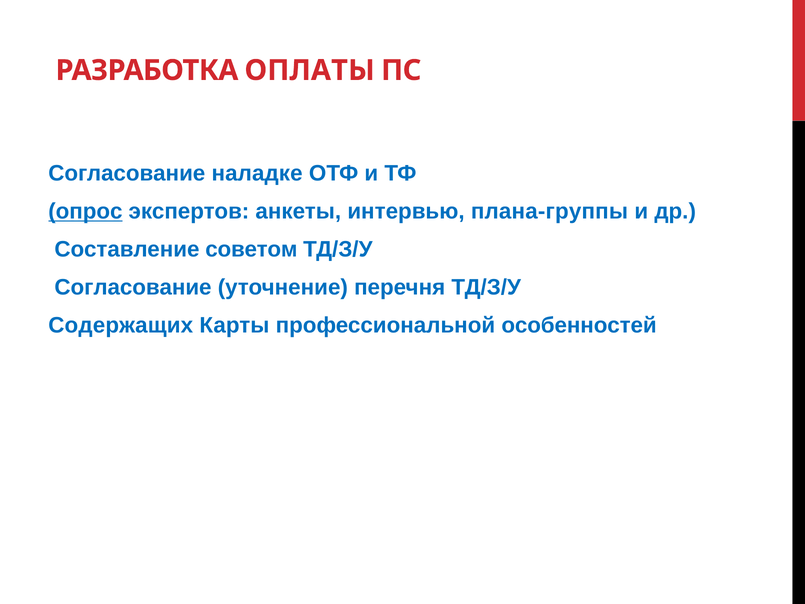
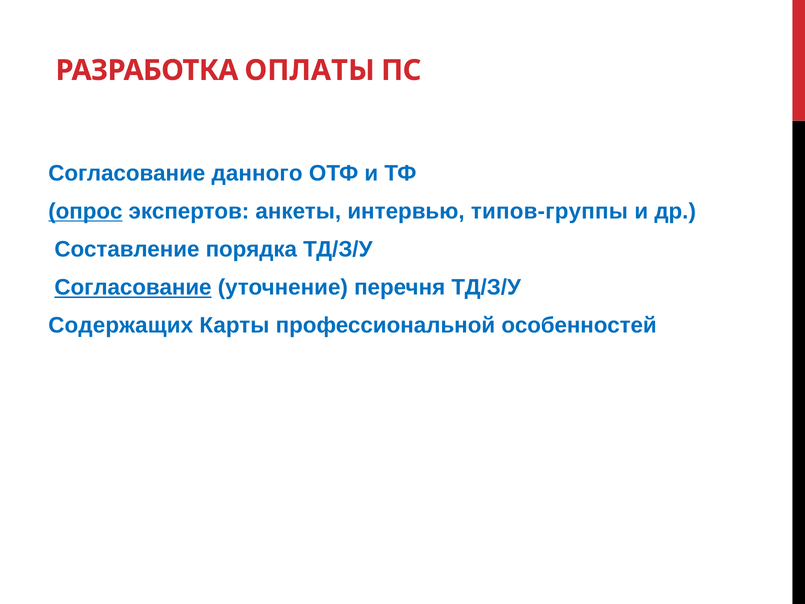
наладке: наладке -> данного
плана-группы: плана-группы -> типов-группы
советом: советом -> порядка
Согласование at (133, 287) underline: none -> present
